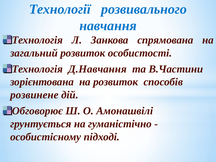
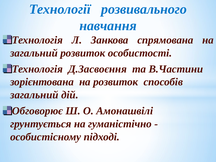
Д.Навчання: Д.Навчання -> Д.Засвоєння
розвинене at (34, 95): розвинене -> загальний
